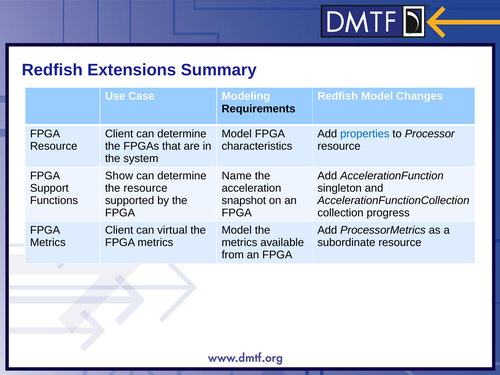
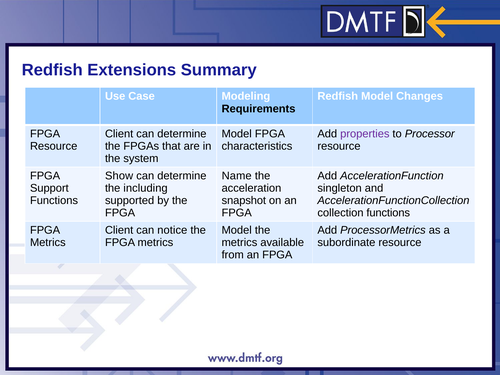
properties colour: blue -> purple
the resource: resource -> including
collection progress: progress -> functions
virtual: virtual -> notice
